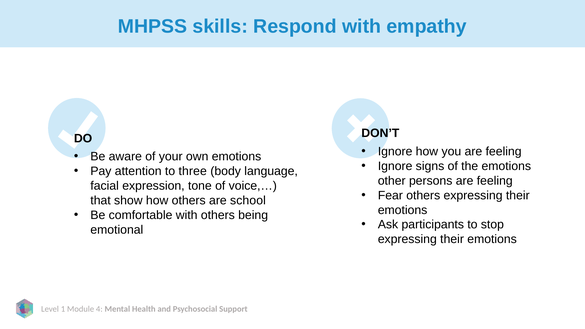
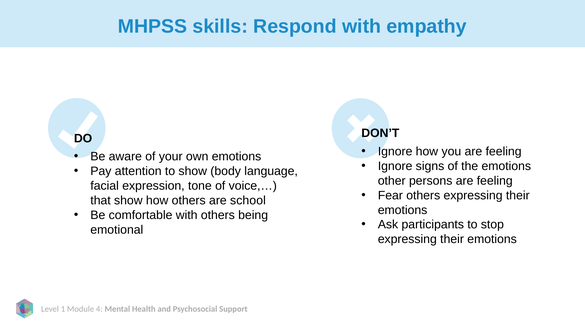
to three: three -> show
